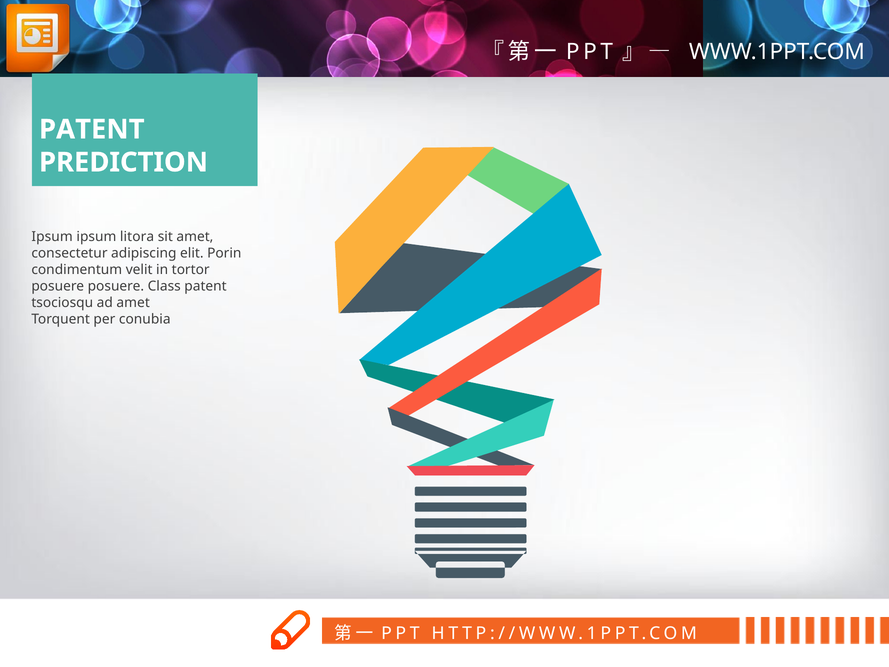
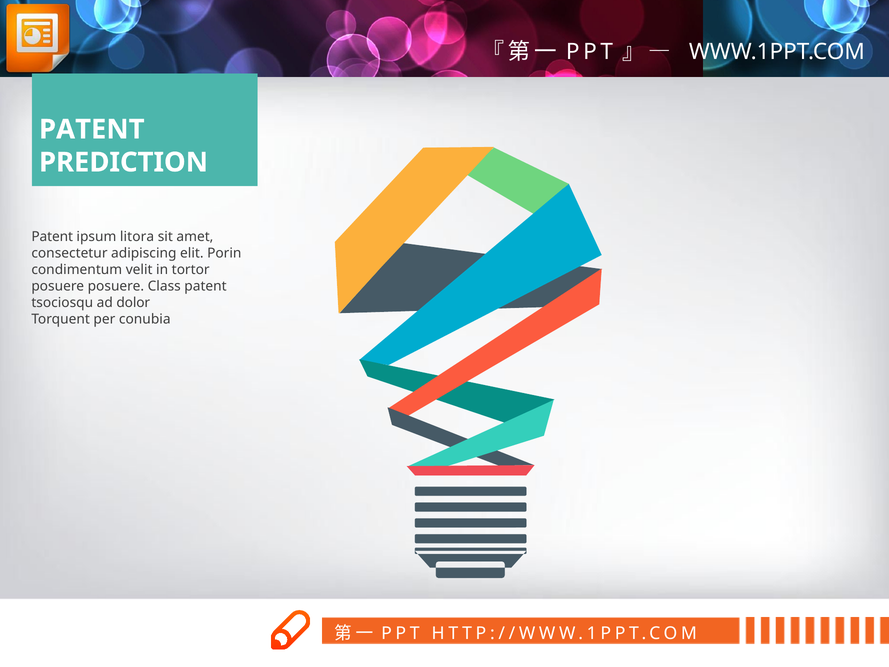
Ipsum at (52, 237): Ipsum -> Patent
ad amet: amet -> dolor
